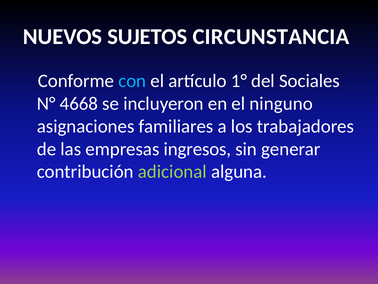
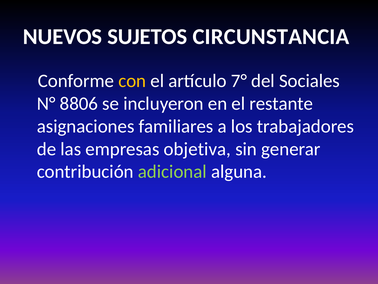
con colour: light blue -> yellow
1°: 1° -> 7°
4668: 4668 -> 8806
ninguno: ninguno -> restante
ingresos: ingresos -> objetiva
